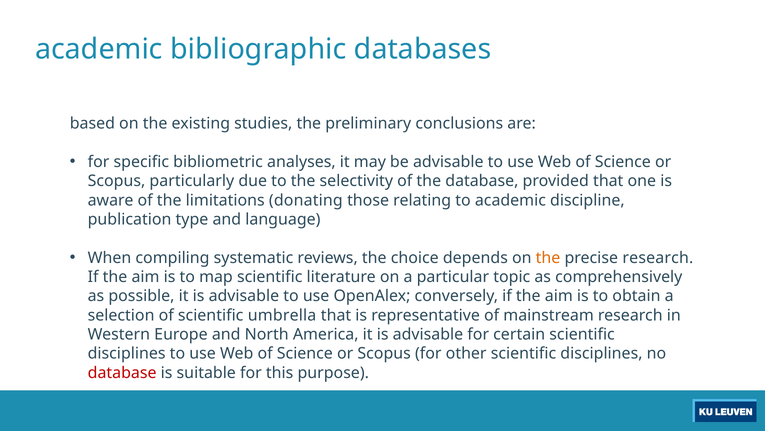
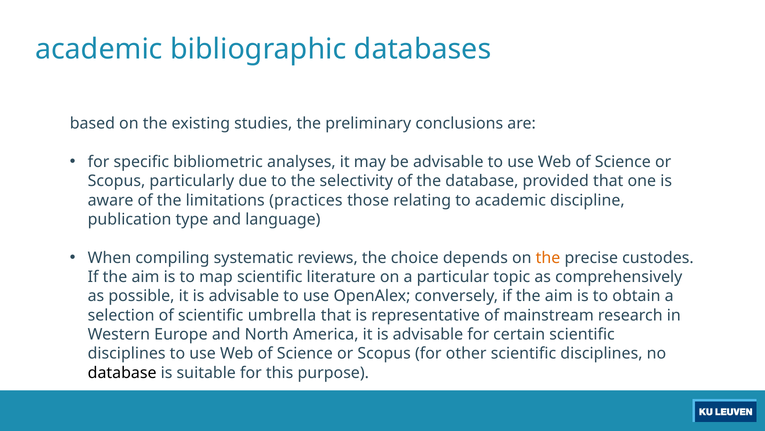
donating: donating -> practices
precise research: research -> custodes
database at (122, 372) colour: red -> black
